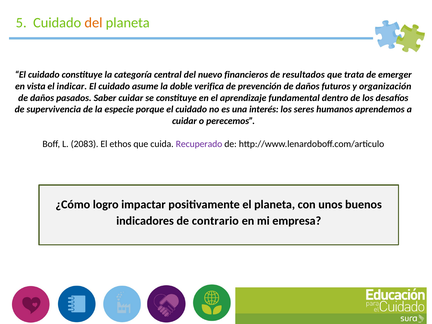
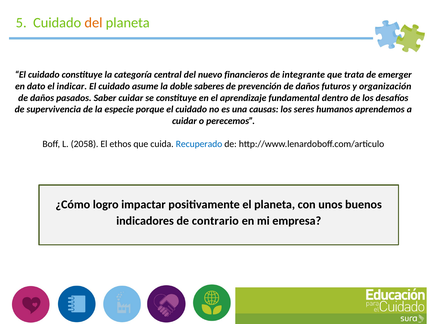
resultados: resultados -> integrante
vista: vista -> dato
verifica: verifica -> saberes
interés: interés -> causas
2083: 2083 -> 2058
Recuperado colour: purple -> blue
